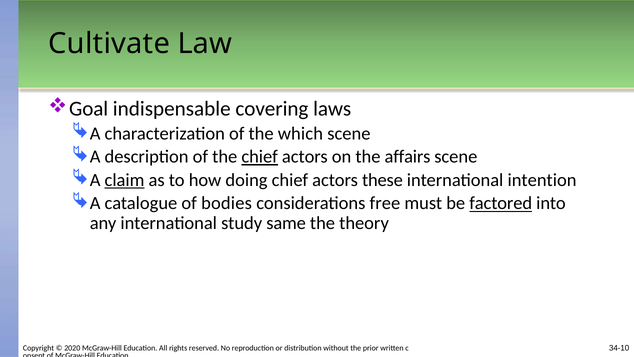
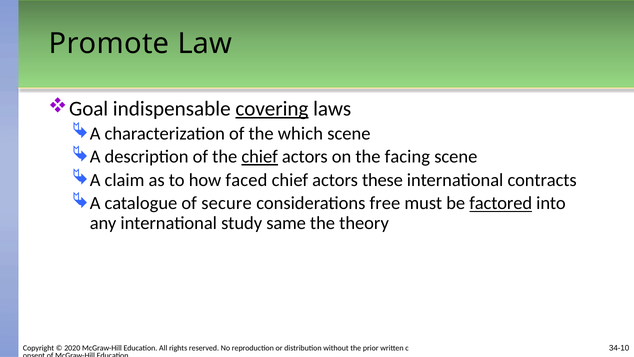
Cultivate: Cultivate -> Promote
covering underline: none -> present
affairs: affairs -> facing
claim underline: present -> none
doing: doing -> faced
intention: intention -> contracts
bodies: bodies -> secure
